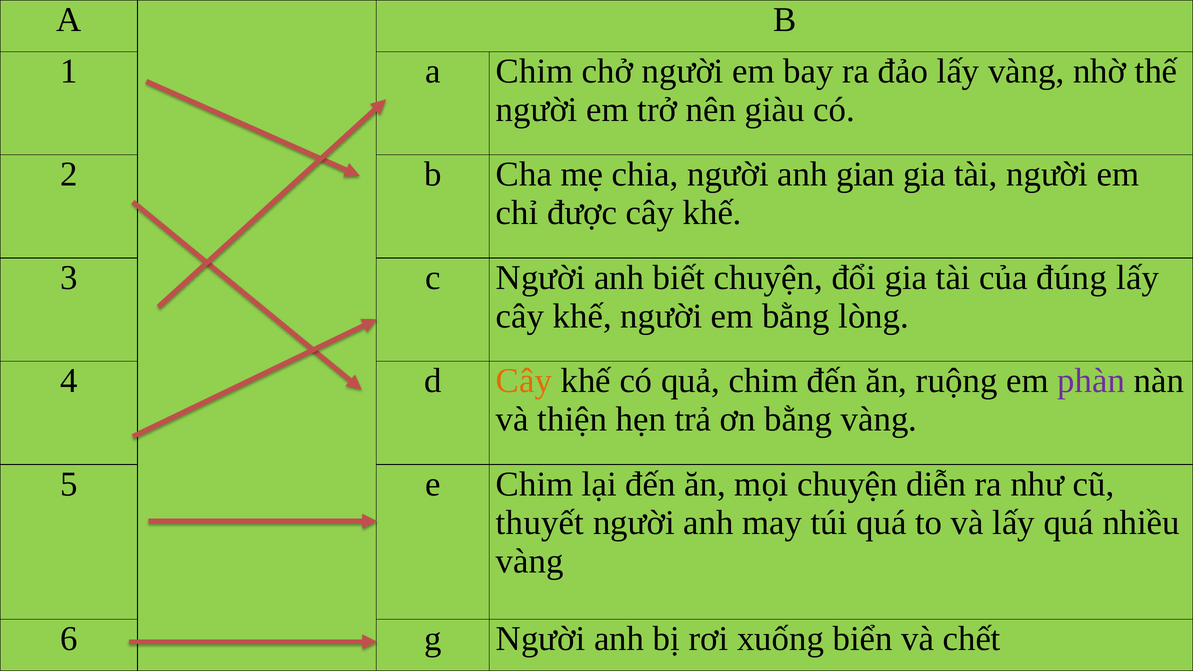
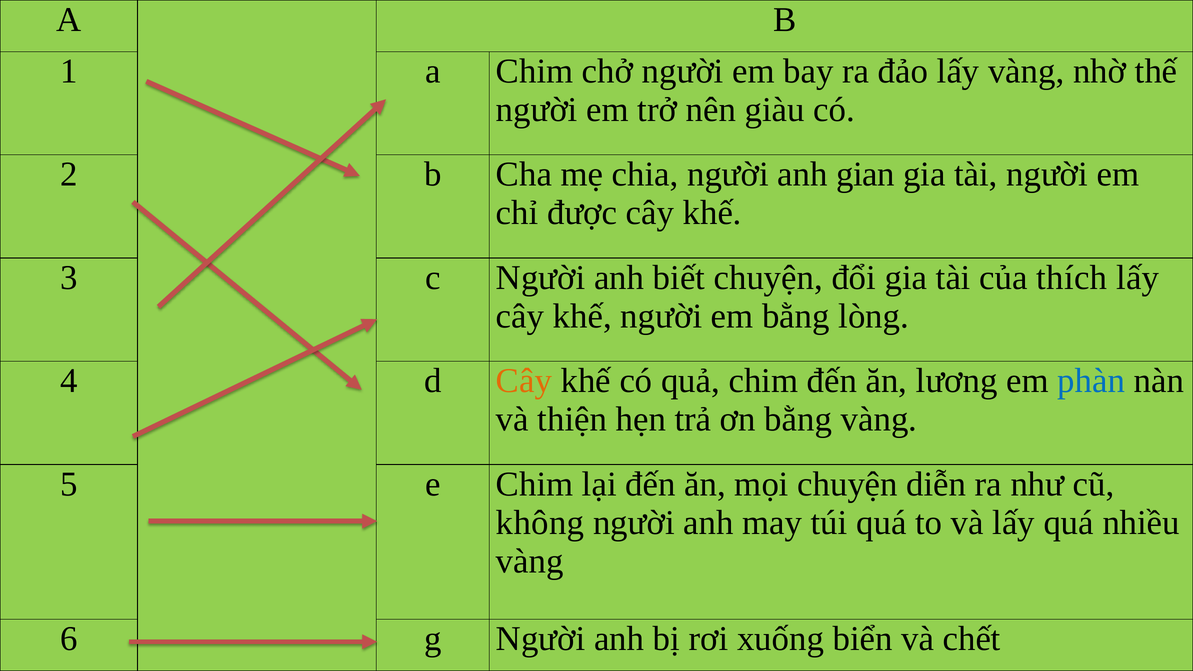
đúng: đúng -> thích
ruộng: ruộng -> lương
phàn colour: purple -> blue
thuyết: thuyết -> không
